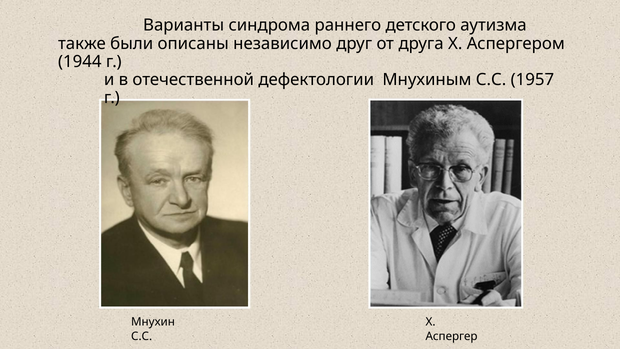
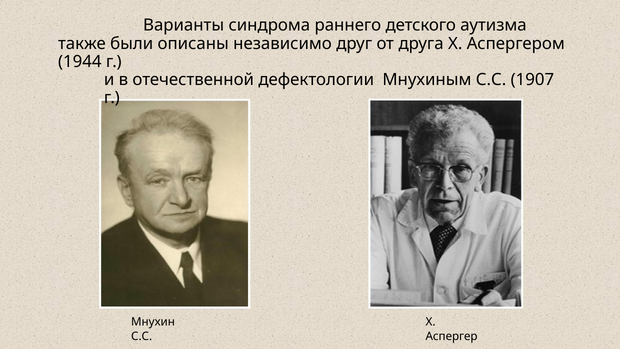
1957: 1957 -> 1907
